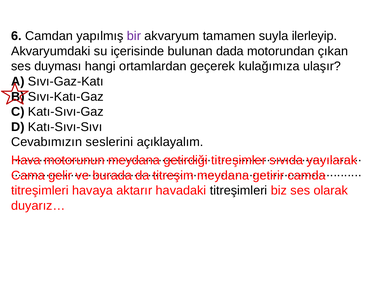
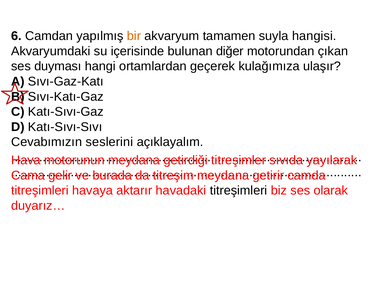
bir colour: purple -> orange
ilerleyip: ilerleyip -> hangisi
dada: dada -> diğer
